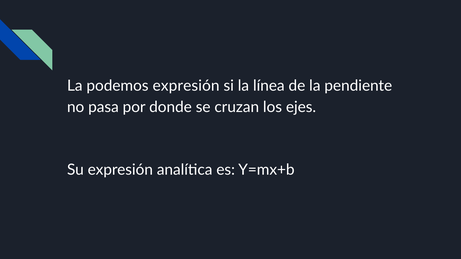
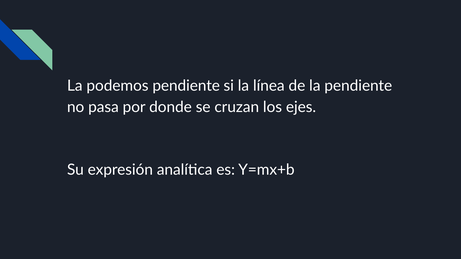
podemos expresión: expresión -> pendiente
